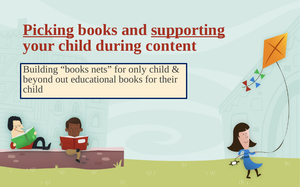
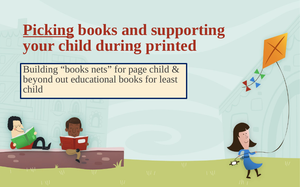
supporting underline: present -> none
content: content -> printed
only: only -> page
their: their -> least
